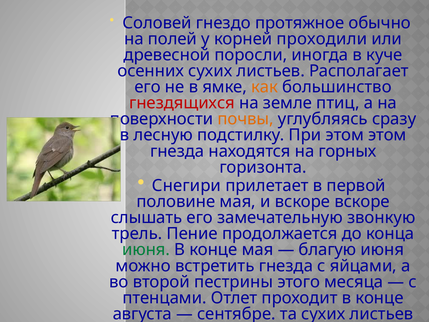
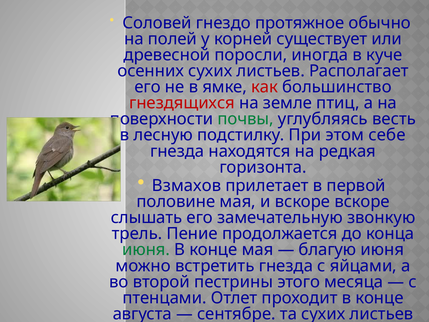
проходили: проходили -> существует
как colour: orange -> red
почвы colour: orange -> green
сразу: сразу -> весть
этом этом: этом -> себе
горных: горных -> редкая
Снегири: Снегири -> Взмахов
